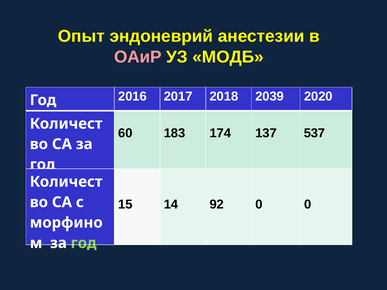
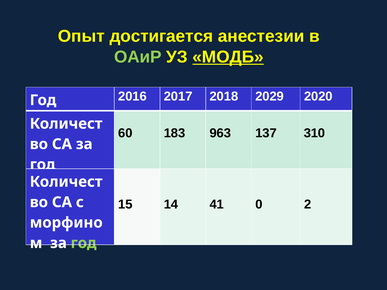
эндоневрий: эндоневрий -> достигается
ОАиР colour: pink -> light green
МОДБ underline: none -> present
2039: 2039 -> 2029
174: 174 -> 963
537: 537 -> 310
92: 92 -> 41
0 0: 0 -> 2
